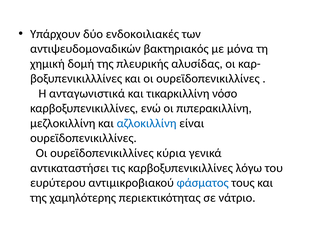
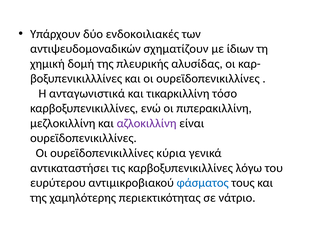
βακτηριακός: βακτηριακός -> σχηματίζουν
μόνα: μόνα -> ίδιων
νόσο: νόσο -> τόσο
αζλοκιλλίνη colour: blue -> purple
